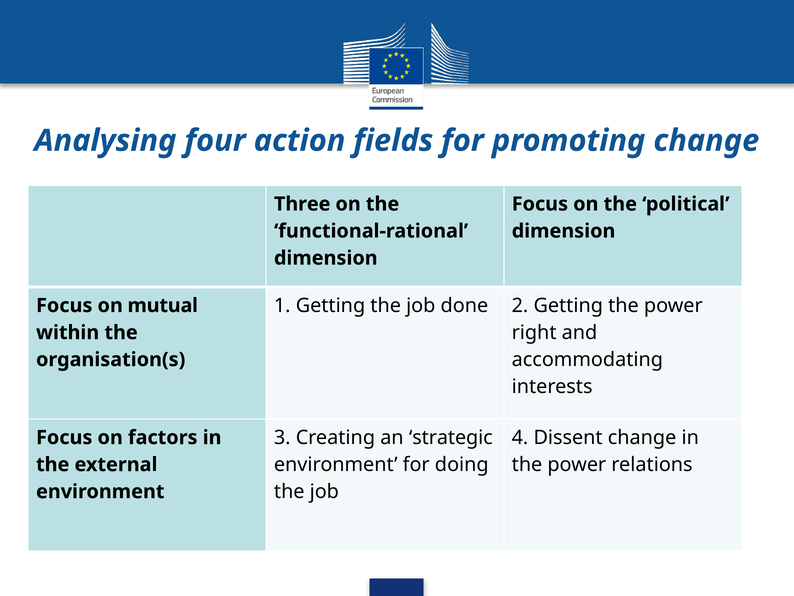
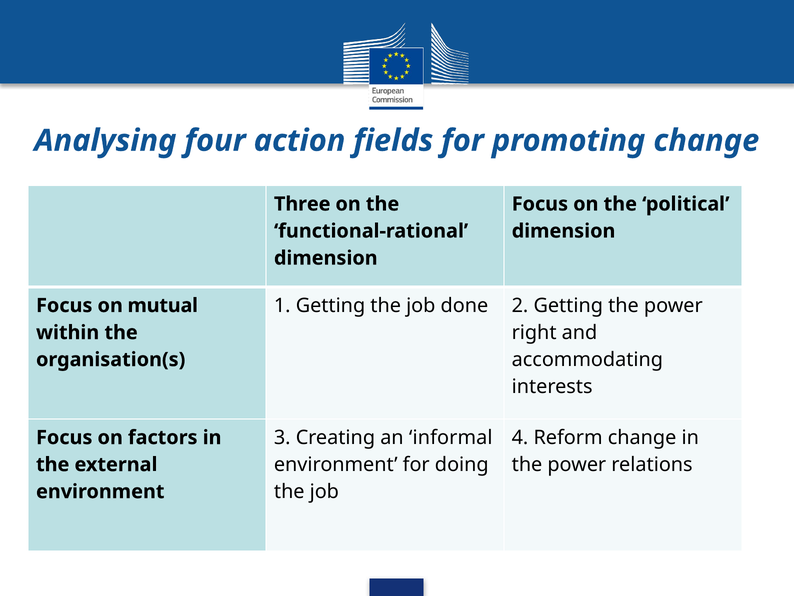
strategic: strategic -> informal
Dissent: Dissent -> Reform
